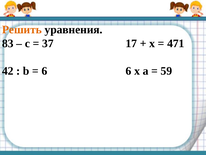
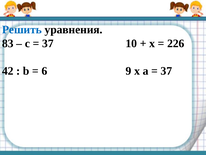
Решить colour: orange -> blue
17: 17 -> 10
471: 471 -> 226
6 6: 6 -> 9
59 at (166, 71): 59 -> 37
